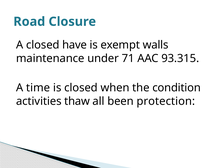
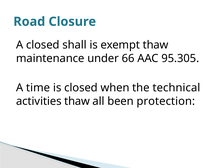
have: have -> shall
exempt walls: walls -> thaw
71: 71 -> 66
93.315: 93.315 -> 95.305
condition: condition -> technical
